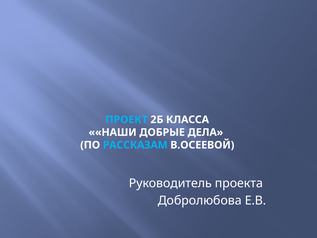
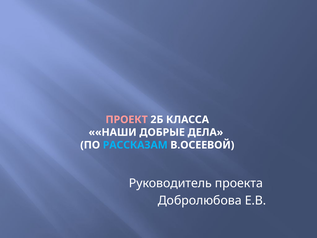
ПРОЕКТ colour: light blue -> pink
